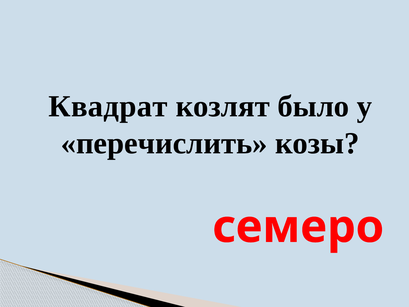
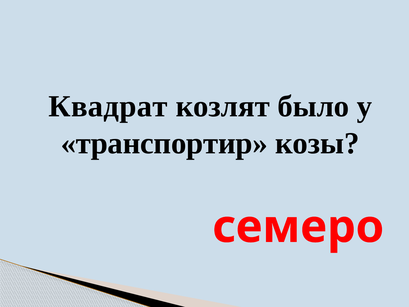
перечислить: перечислить -> транспортир
